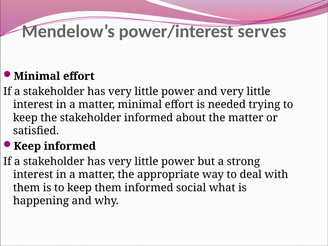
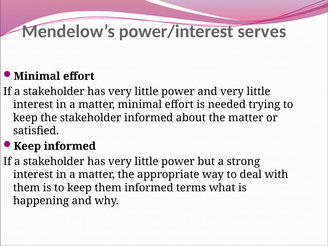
social: social -> terms
